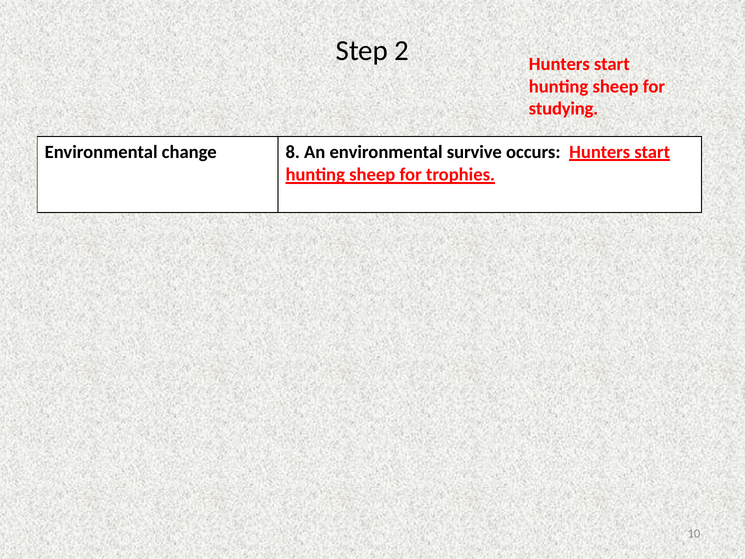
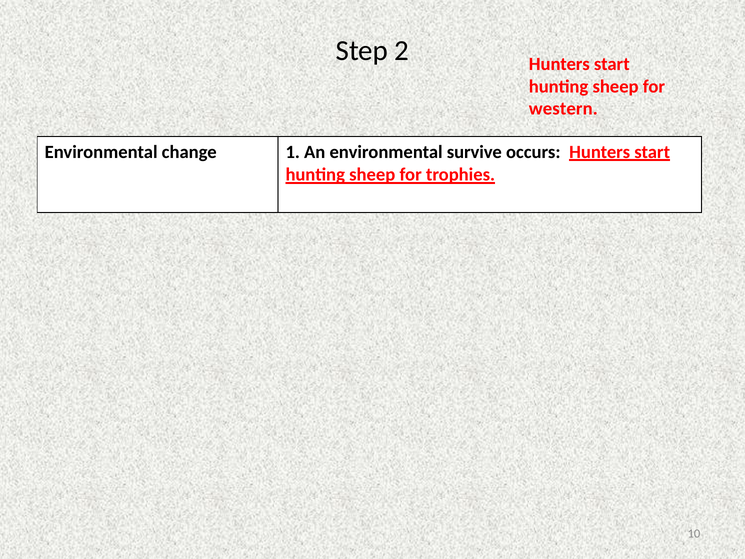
studying: studying -> western
8: 8 -> 1
